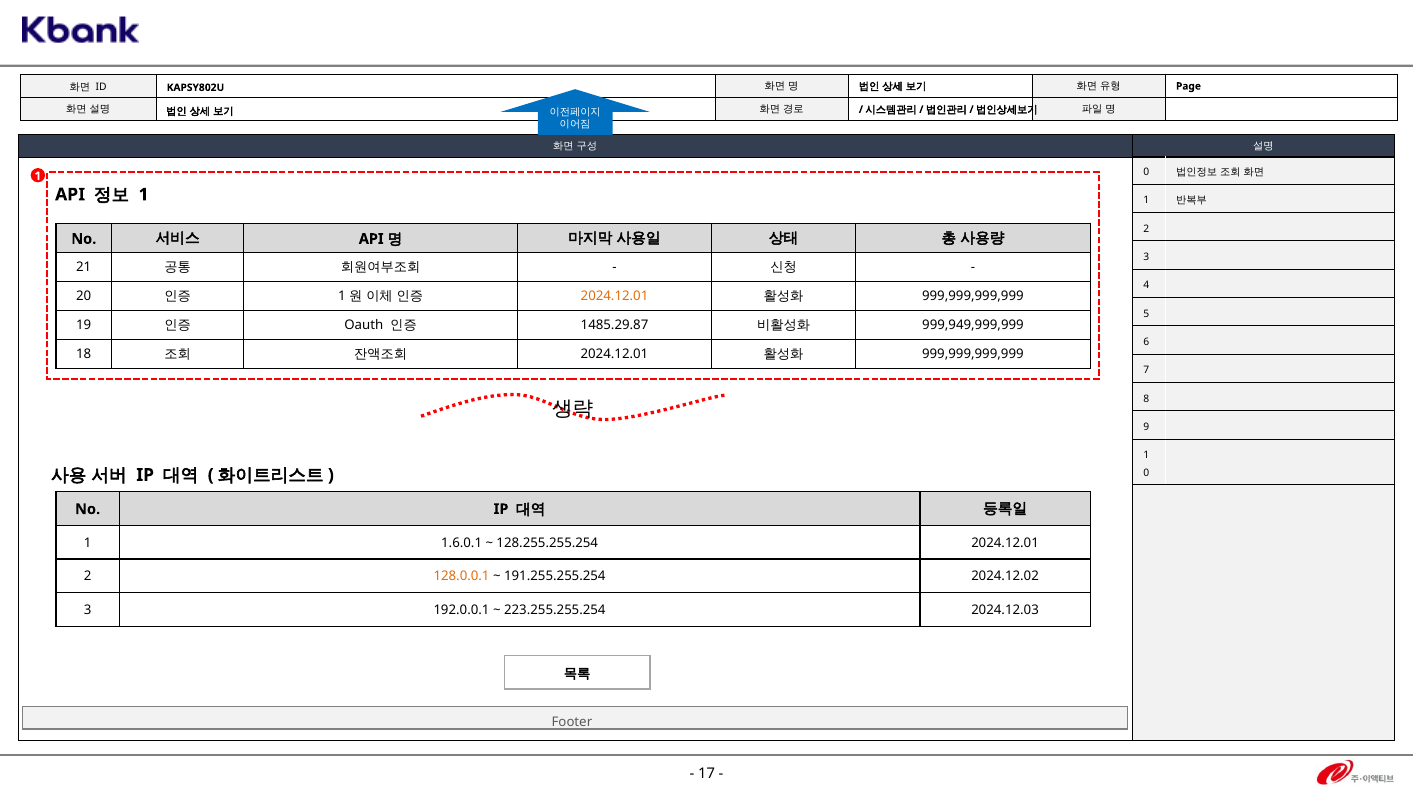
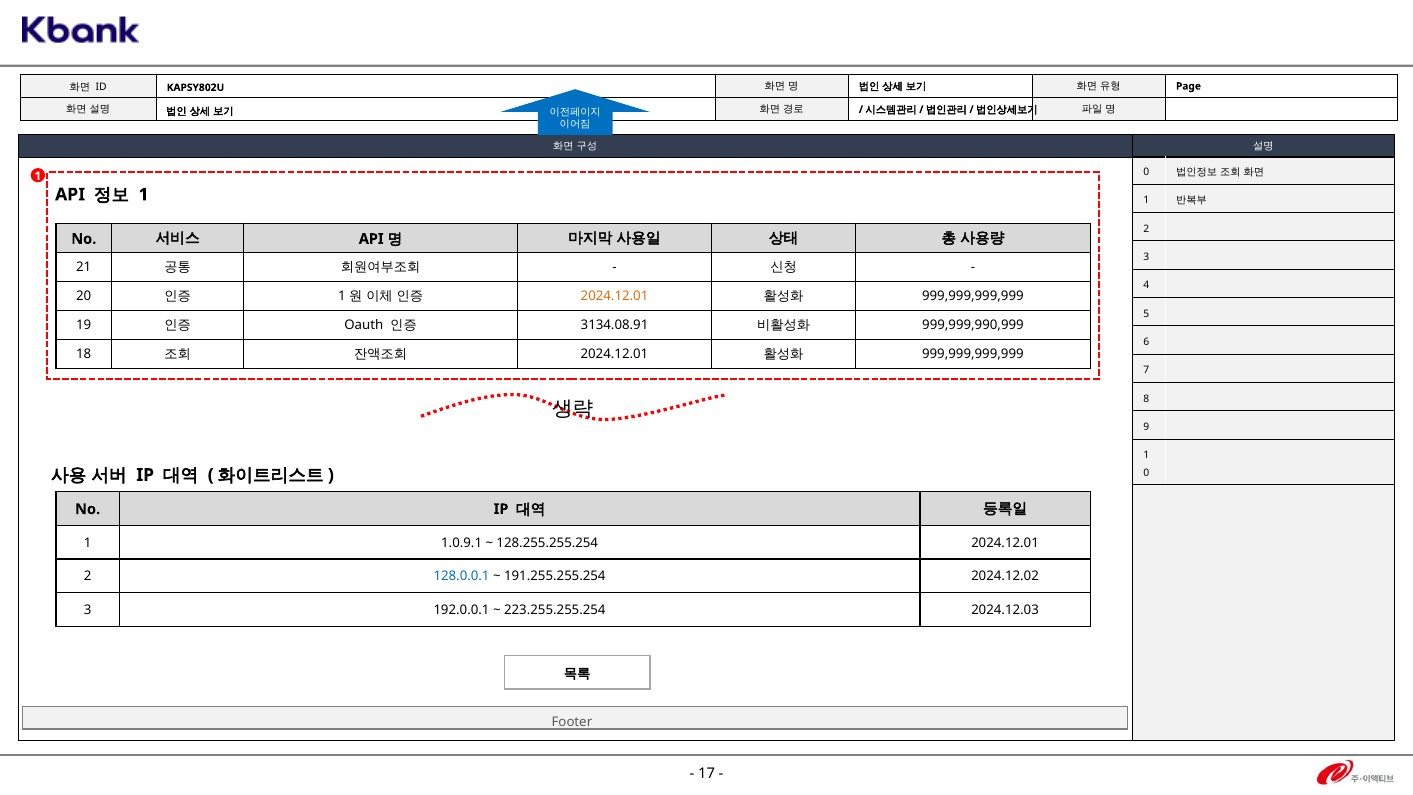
1485.29.87: 1485.29.87 -> 3134.08.91
999,949,999,999: 999,949,999,999 -> 999,999,990,999
1.6.0.1: 1.6.0.1 -> 1.0.9.1
128.0.0.1 colour: orange -> blue
